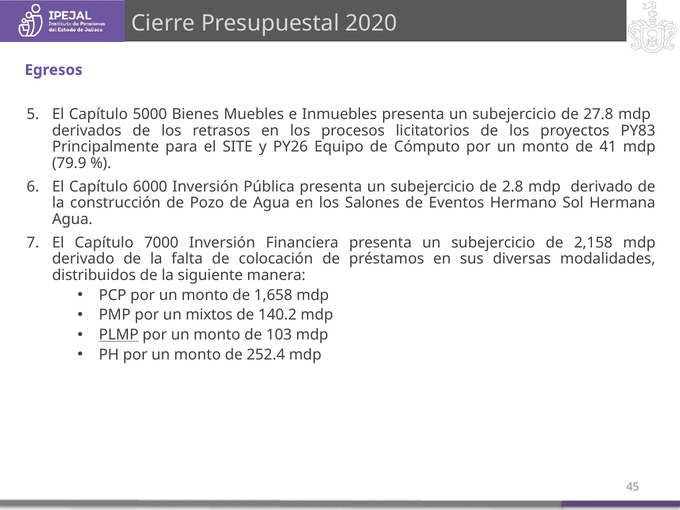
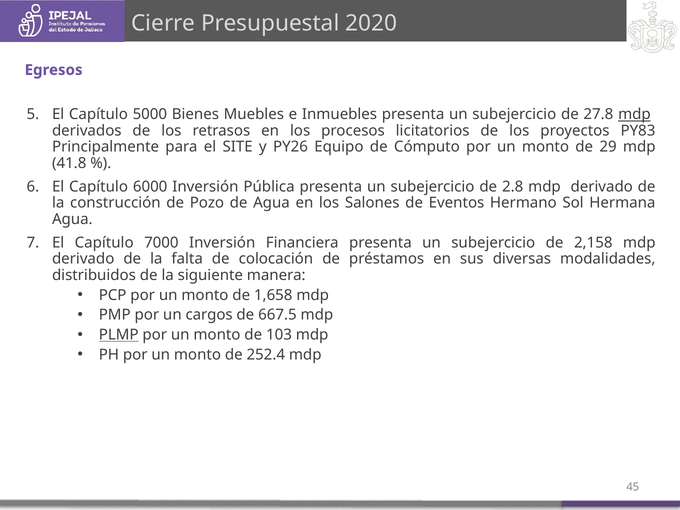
mdp at (634, 114) underline: none -> present
41: 41 -> 29
79.9: 79.9 -> 41.8
mixtos: mixtos -> cargos
140.2: 140.2 -> 667.5
